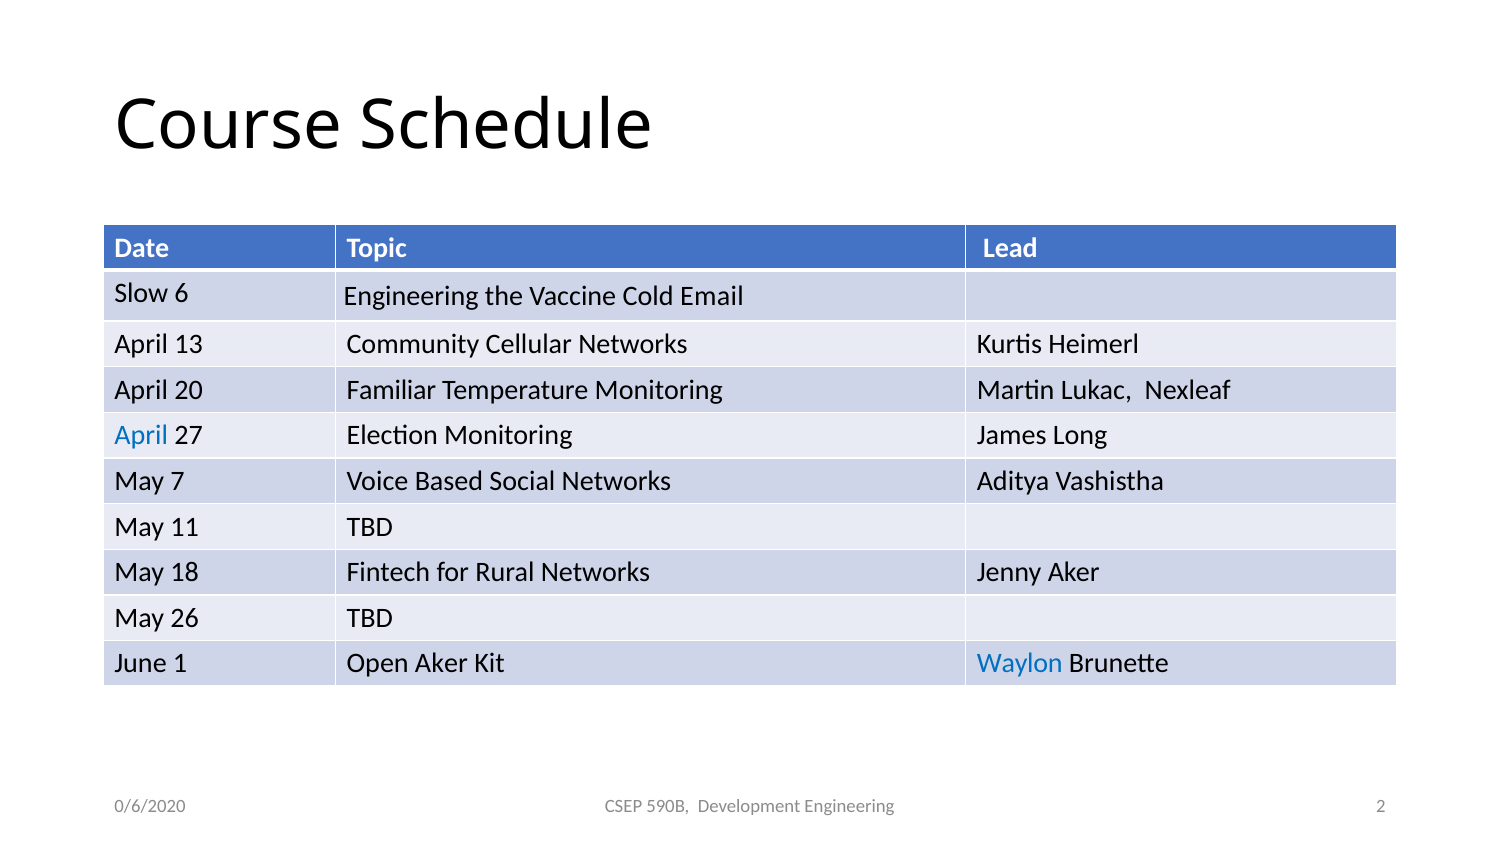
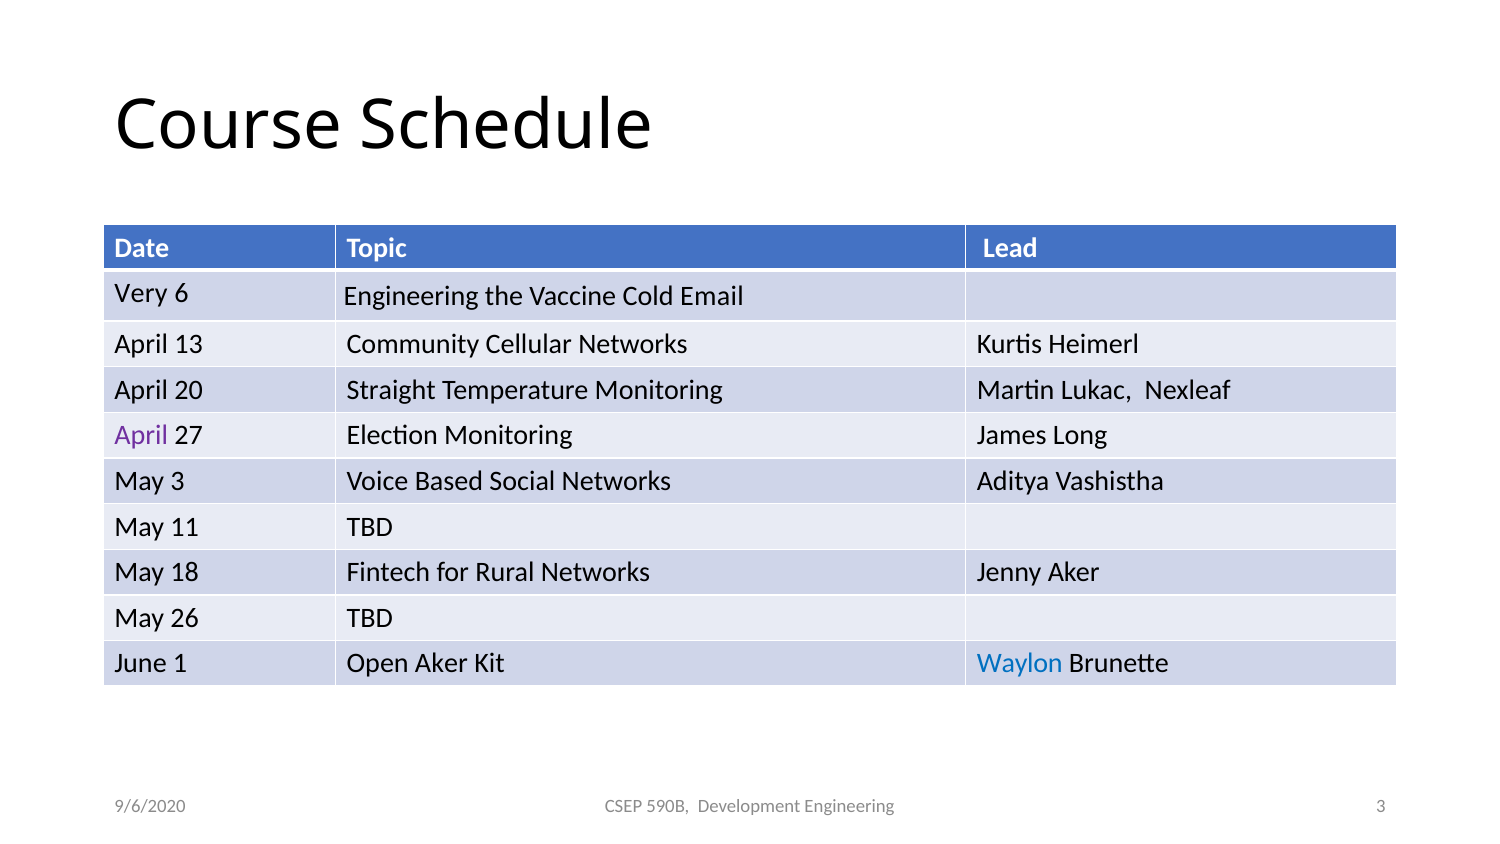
Slow: Slow -> Very
Familiar: Familiar -> Straight
April at (141, 435) colour: blue -> purple
May 7: 7 -> 3
Engineering 2: 2 -> 3
0/6/2020: 0/6/2020 -> 9/6/2020
